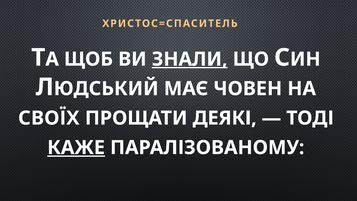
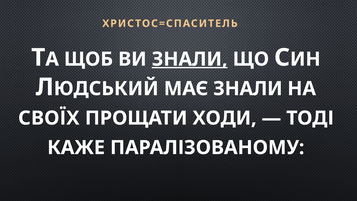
МАЄ ЧОВЕН: ЧОВЕН -> ЗНАЛИ
ДЕЯКІ: ДЕЯКІ -> ХОДИ
КАЖЕ underline: present -> none
